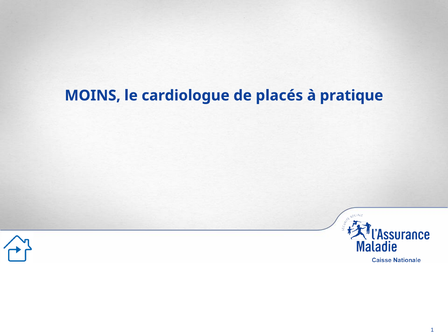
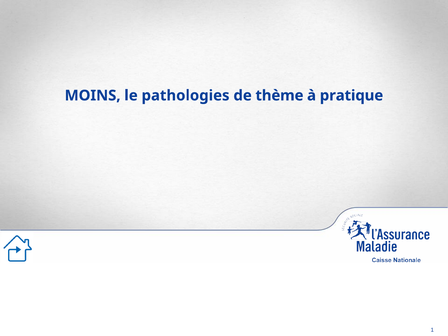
cardiologue: cardiologue -> pathologies
placés: placés -> thème
